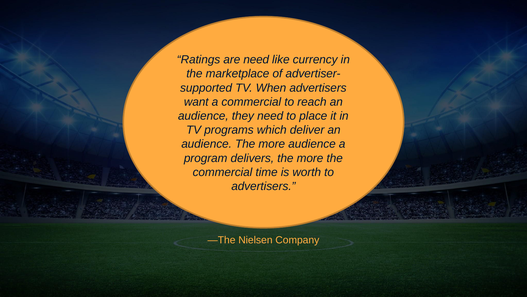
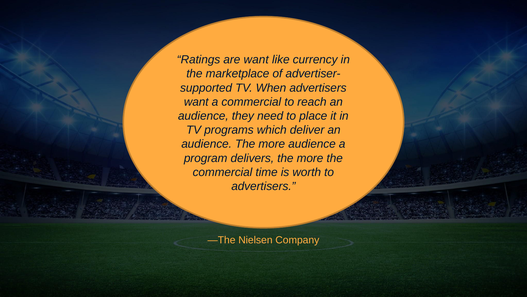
are need: need -> want
